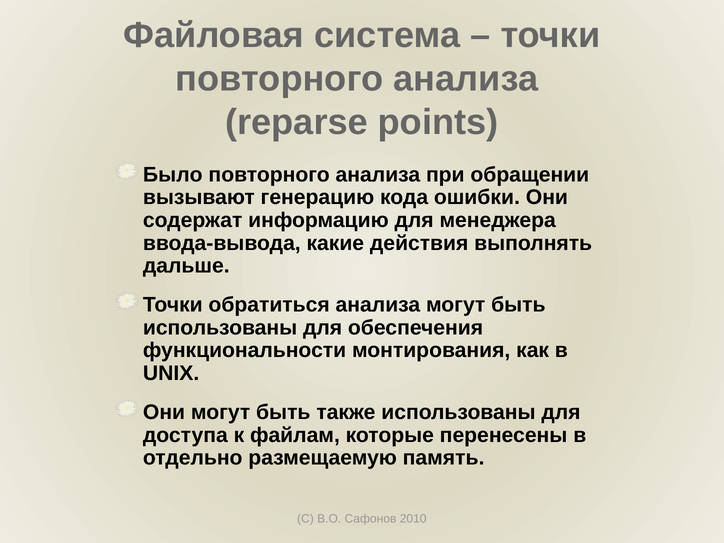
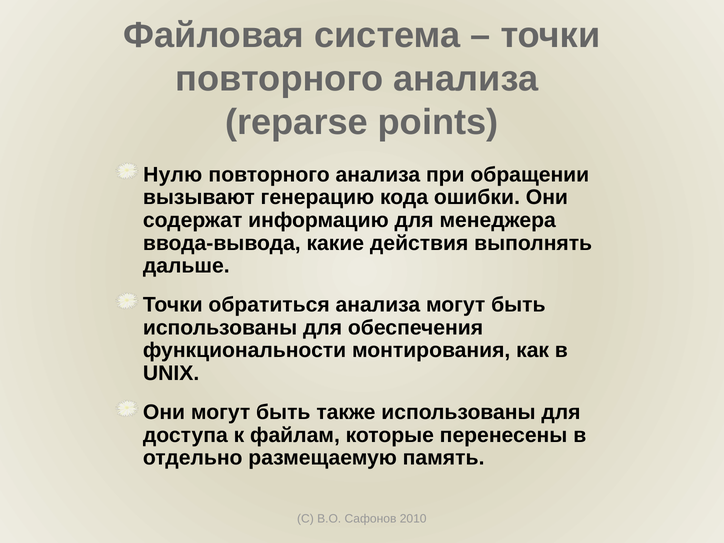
Было: Было -> Нулю
